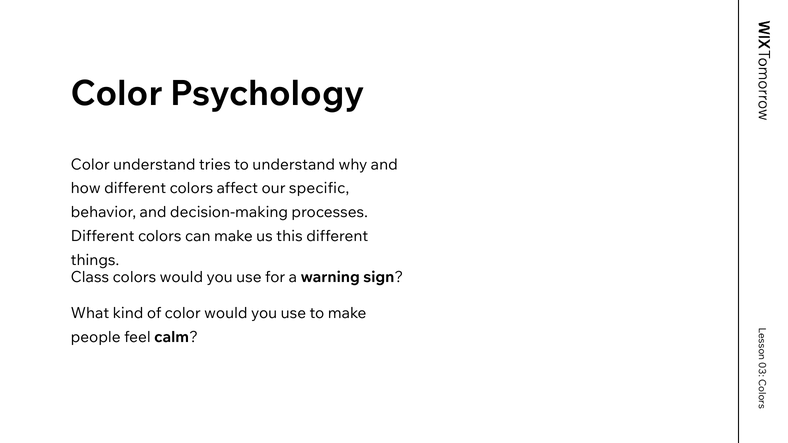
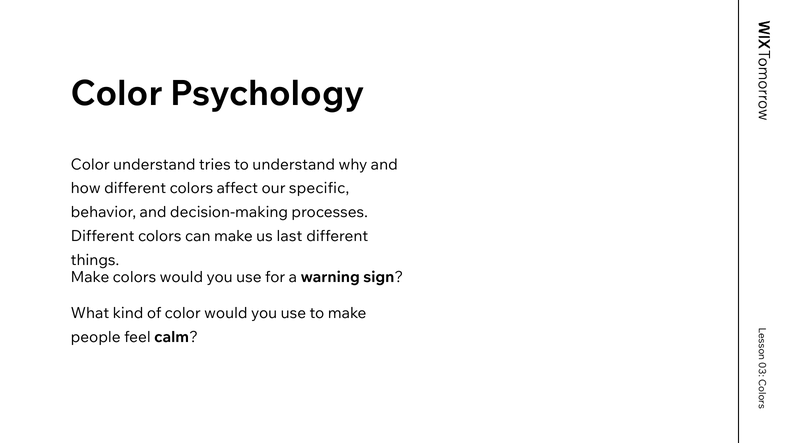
this: this -> last
Class at (90, 278): Class -> Make
